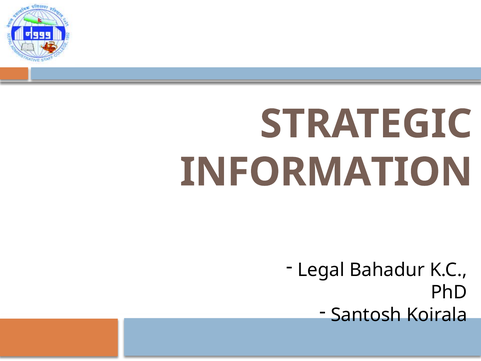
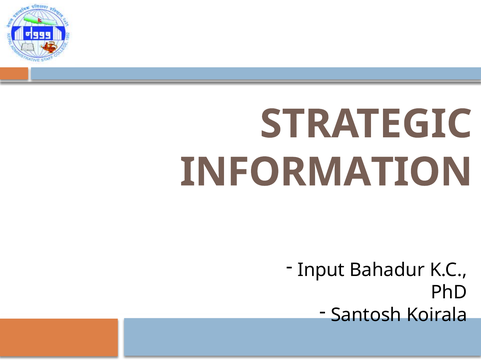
Legal: Legal -> Input
